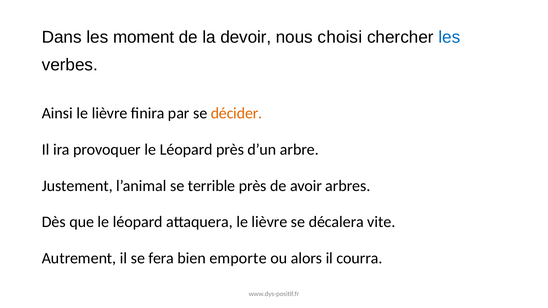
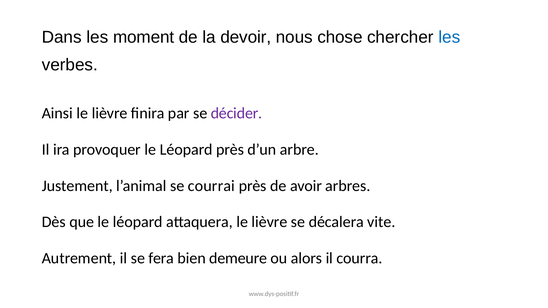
choisi: choisi -> chose
décider colour: orange -> purple
terrible: terrible -> courrai
emporte: emporte -> demeure
